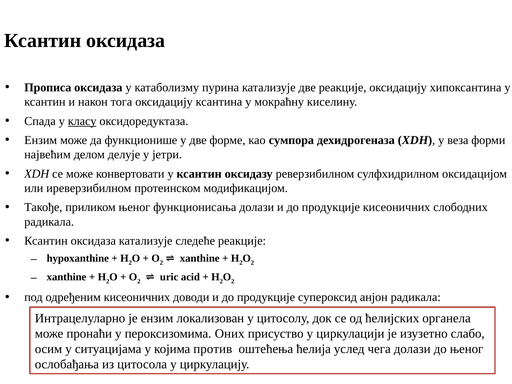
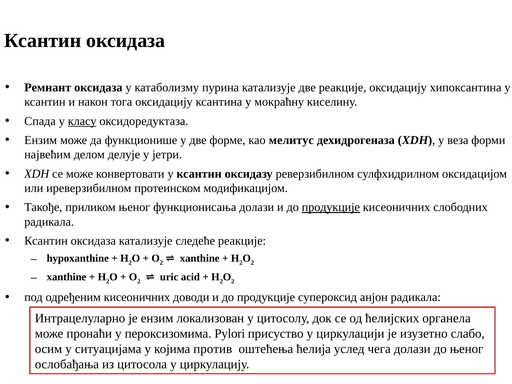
Прописа: Прописа -> Ремнант
сумпора: сумпора -> мелитус
продукције at (331, 207) underline: none -> present
Оних: Оних -> Pylori
